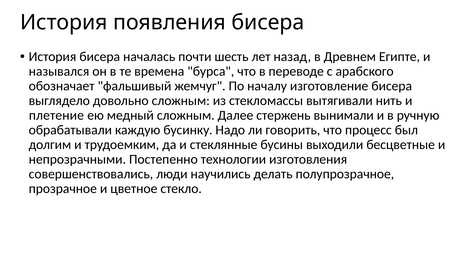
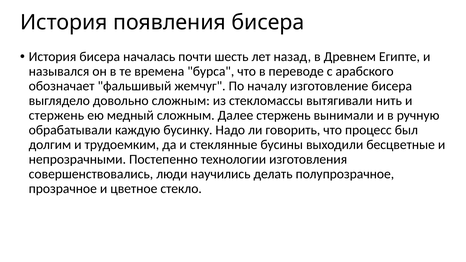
плетение at (56, 115): плетение -> стержень
